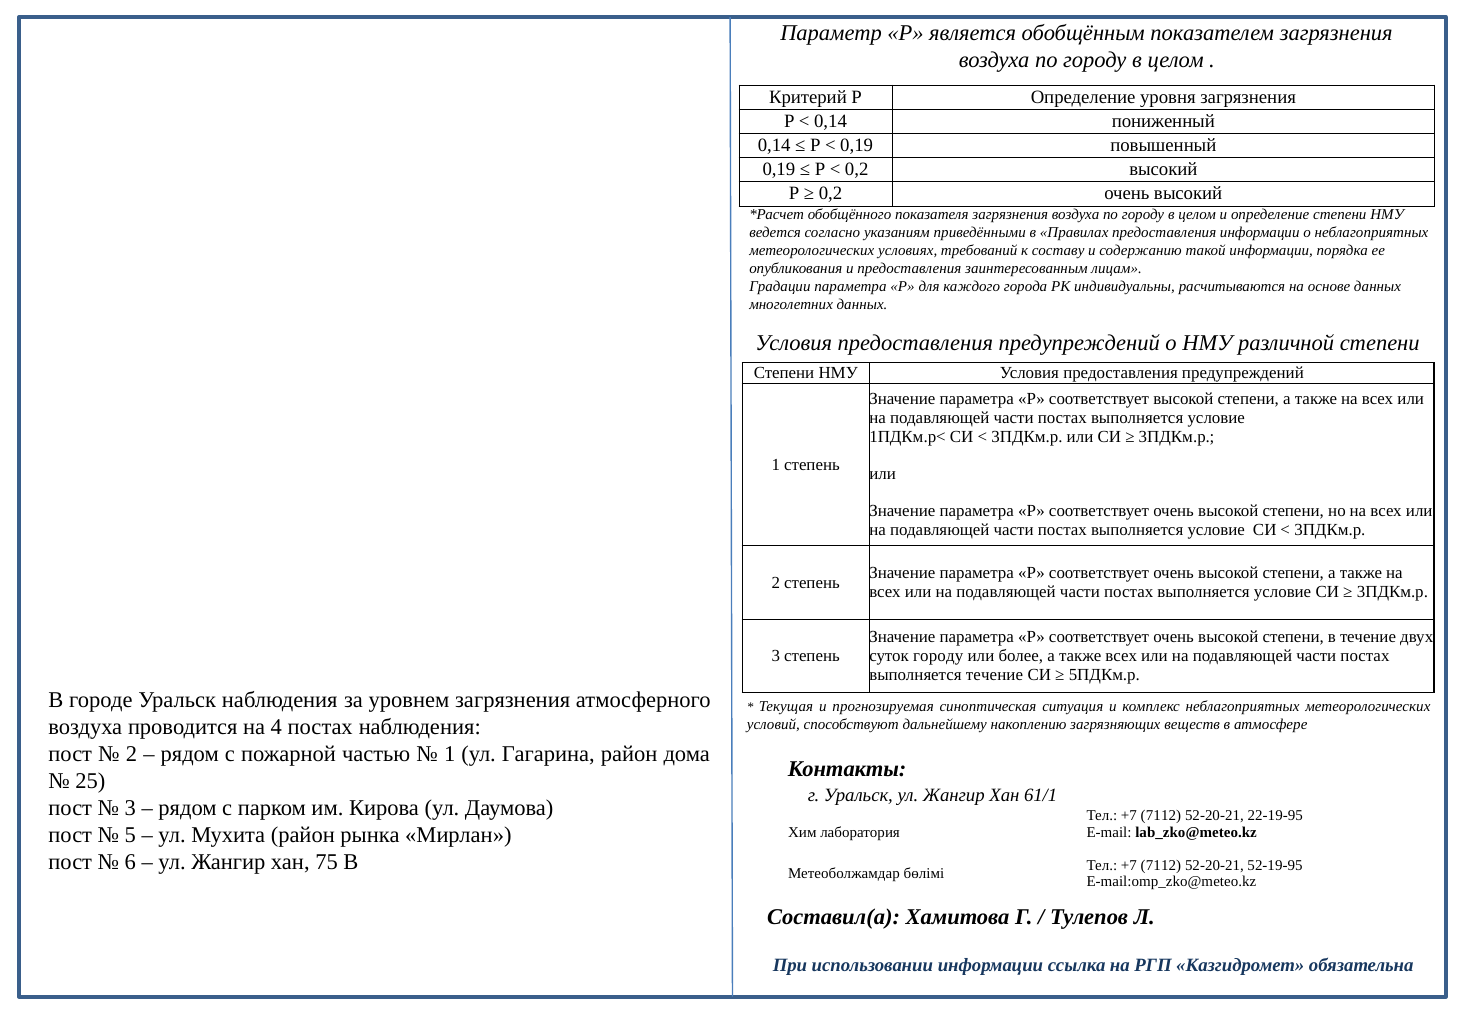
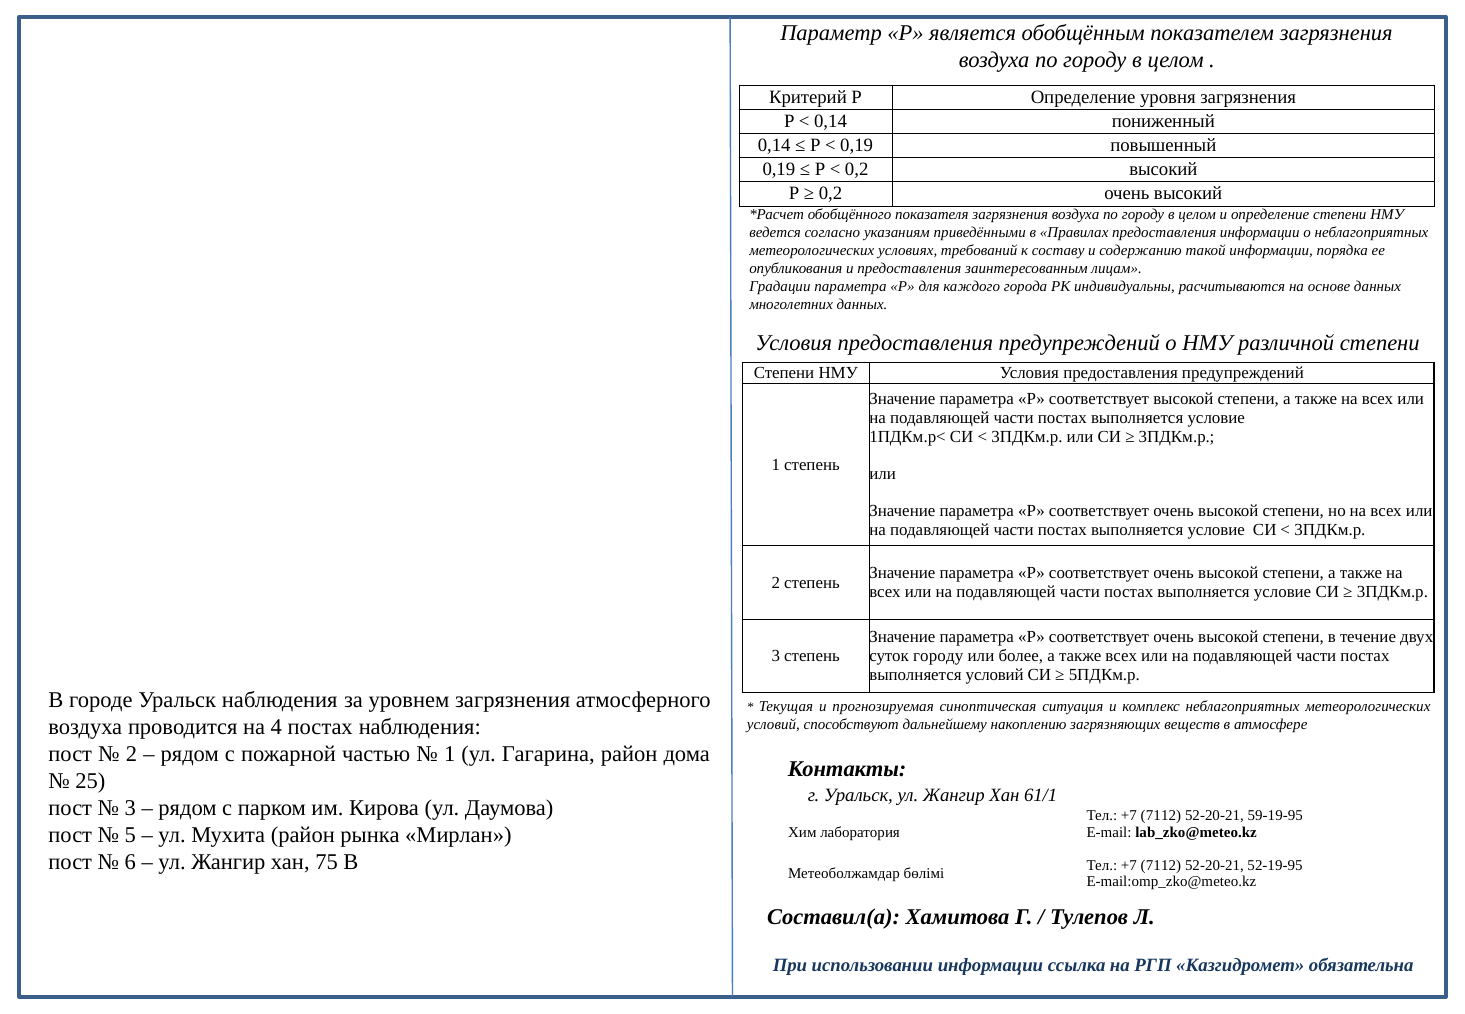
выполняется течение: течение -> условий
22-19-95: 22-19-95 -> 59-19-95
